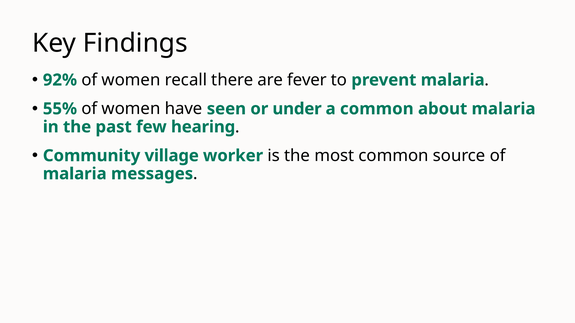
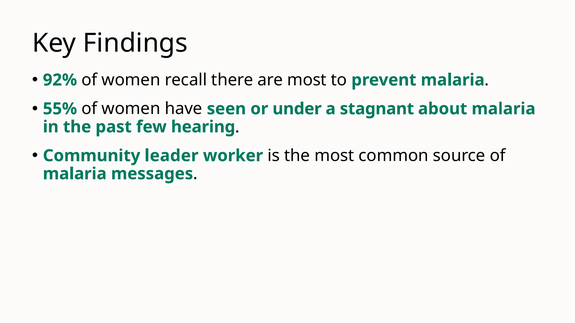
are fever: fever -> most
a common: common -> stagnant
village: village -> leader
